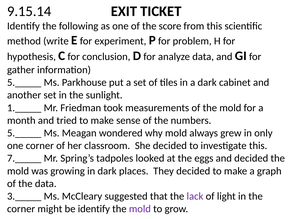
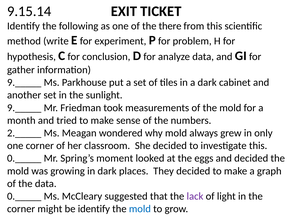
score: score -> there
5._____ at (24, 82): 5._____ -> 9._____
1._____ at (24, 108): 1._____ -> 9._____
5._____ at (24, 133): 5._____ -> 2._____
7._____ at (24, 158): 7._____ -> 0._____
tadpoles: tadpoles -> moment
3._____ at (24, 196): 3._____ -> 0._____
mold at (140, 209) colour: purple -> blue
